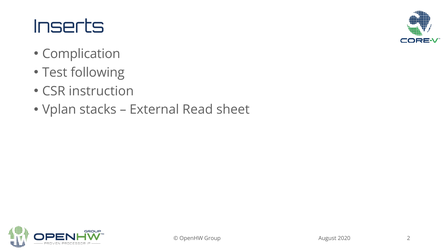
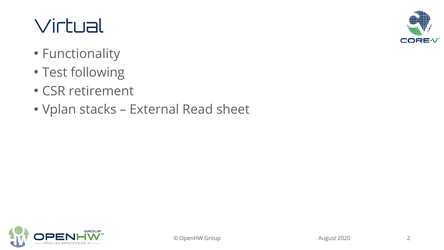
Inserts: Inserts -> Virtual
Complication: Complication -> Functionality
instruction: instruction -> retirement
